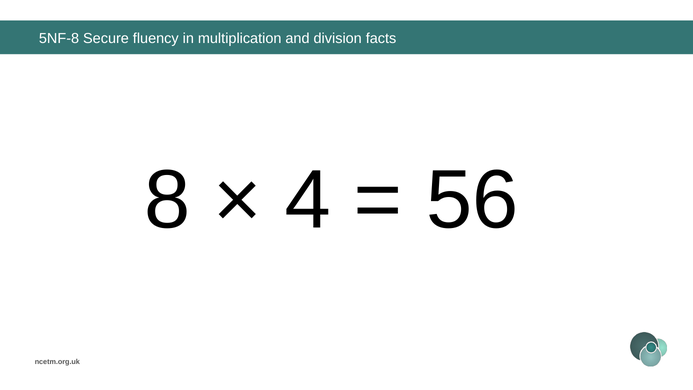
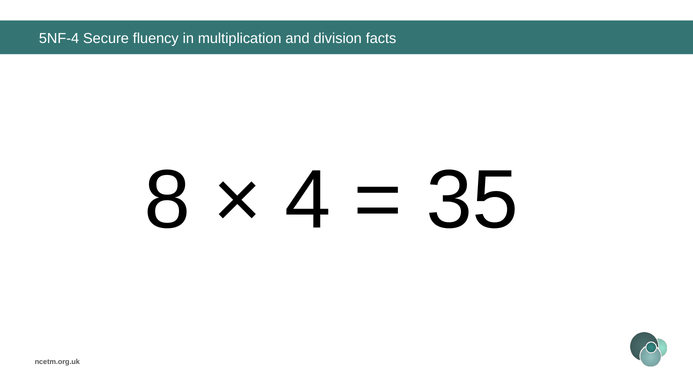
5NF-8: 5NF-8 -> 5NF-4
56: 56 -> 35
